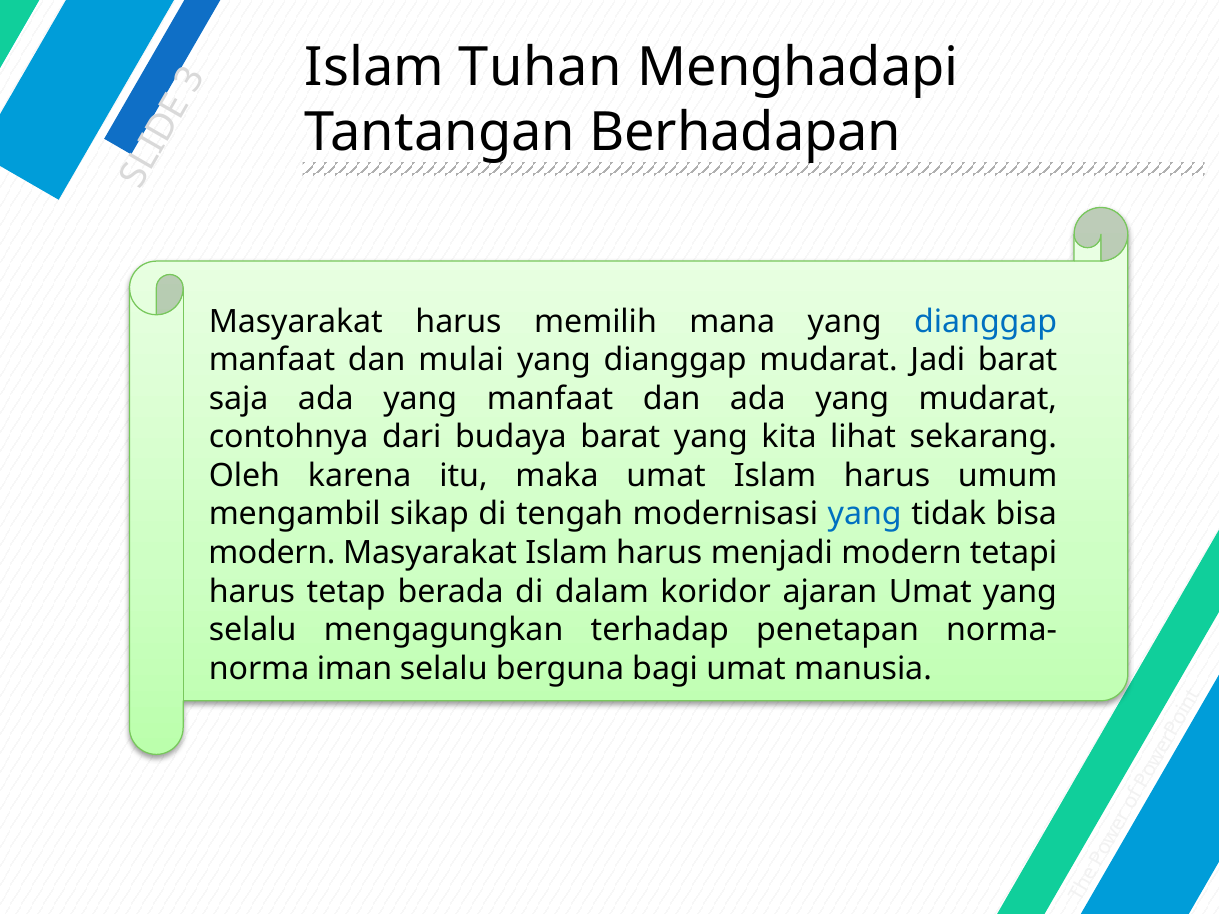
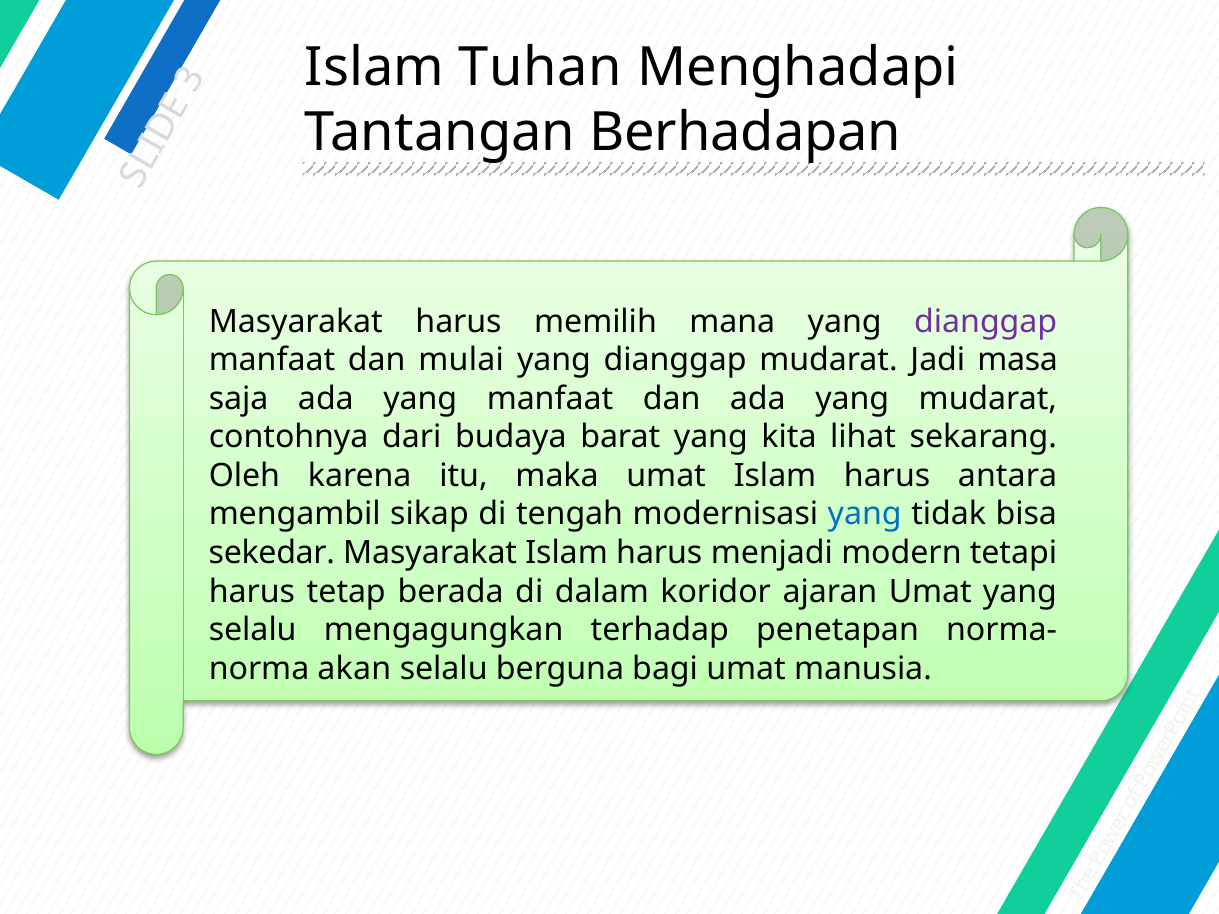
dianggap at (986, 322) colour: blue -> purple
Jadi barat: barat -> masa
umum: umum -> antara
modern at (272, 553): modern -> sekedar
iman: iman -> akan
